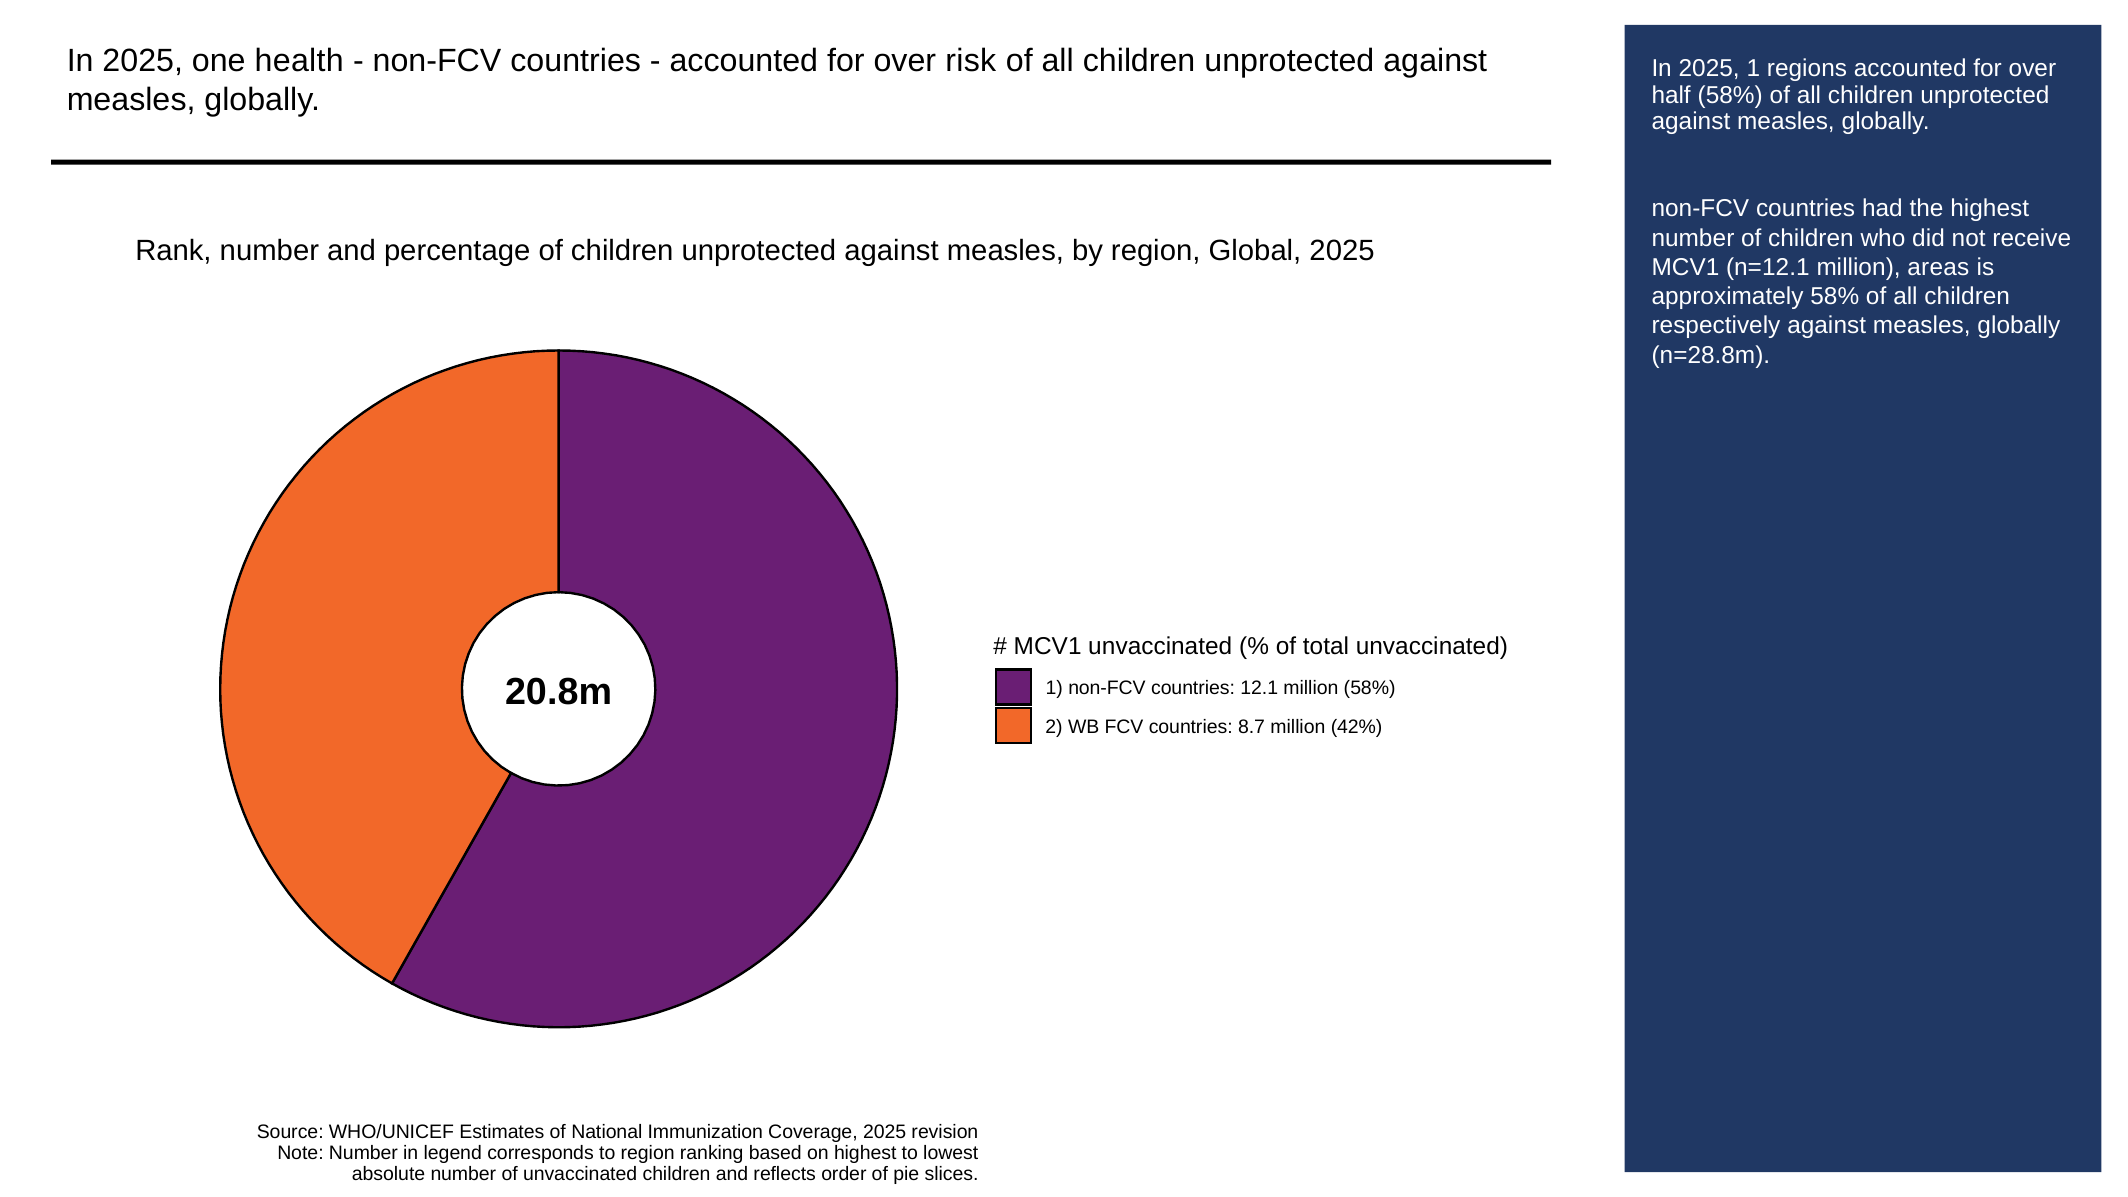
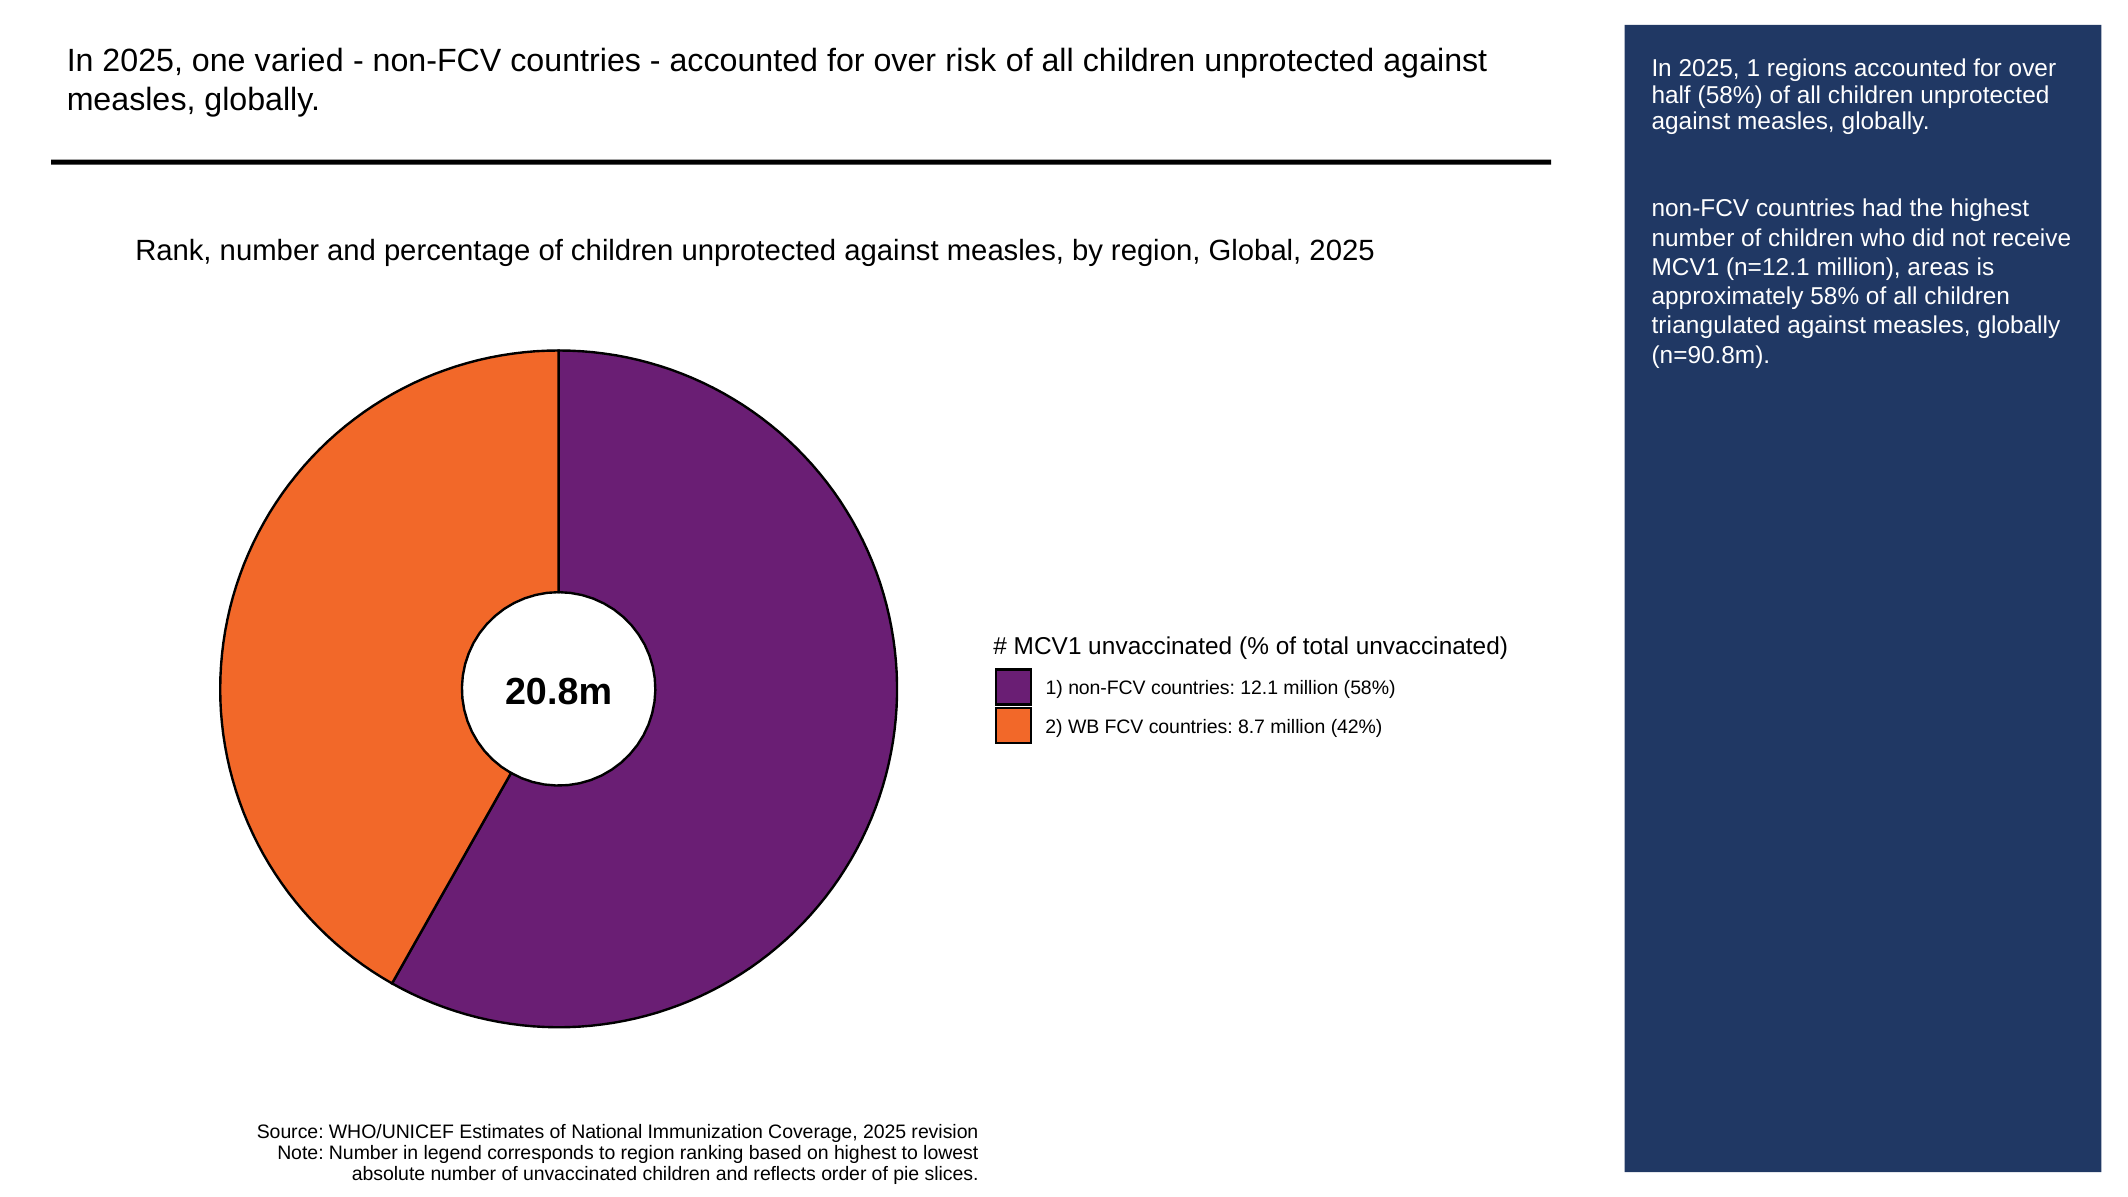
health: health -> varied
respectively: respectively -> triangulated
n=28.8m: n=28.8m -> n=90.8m
